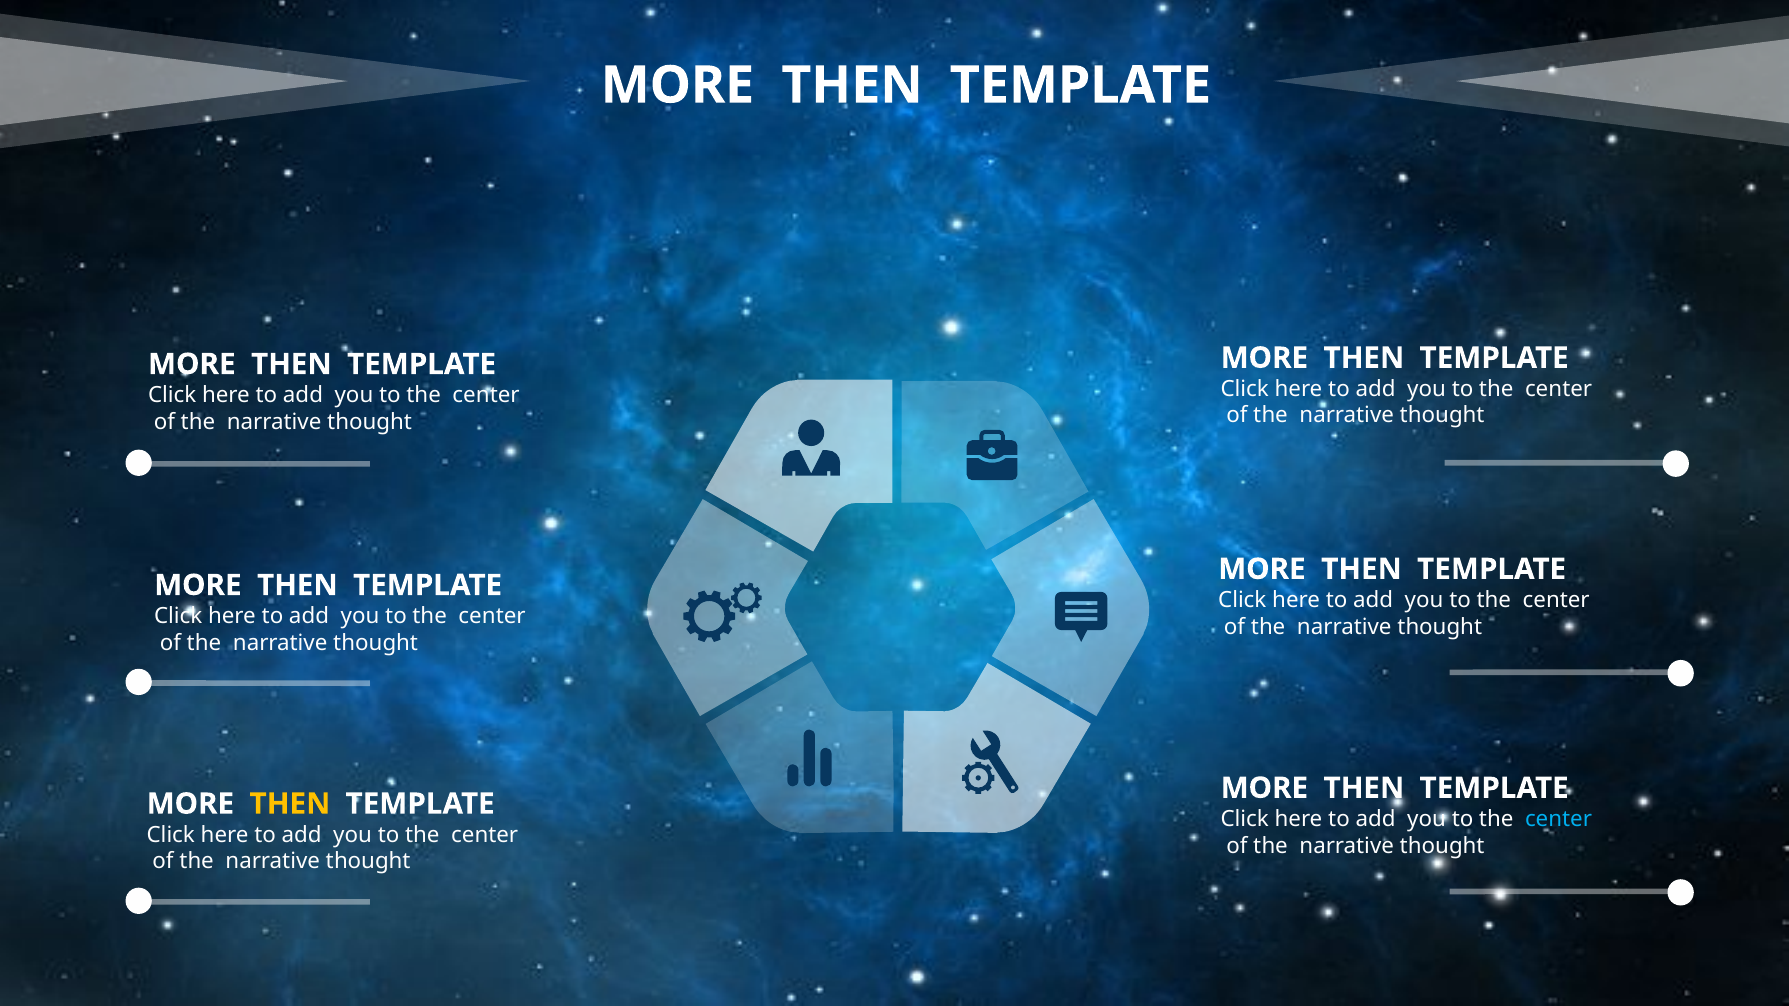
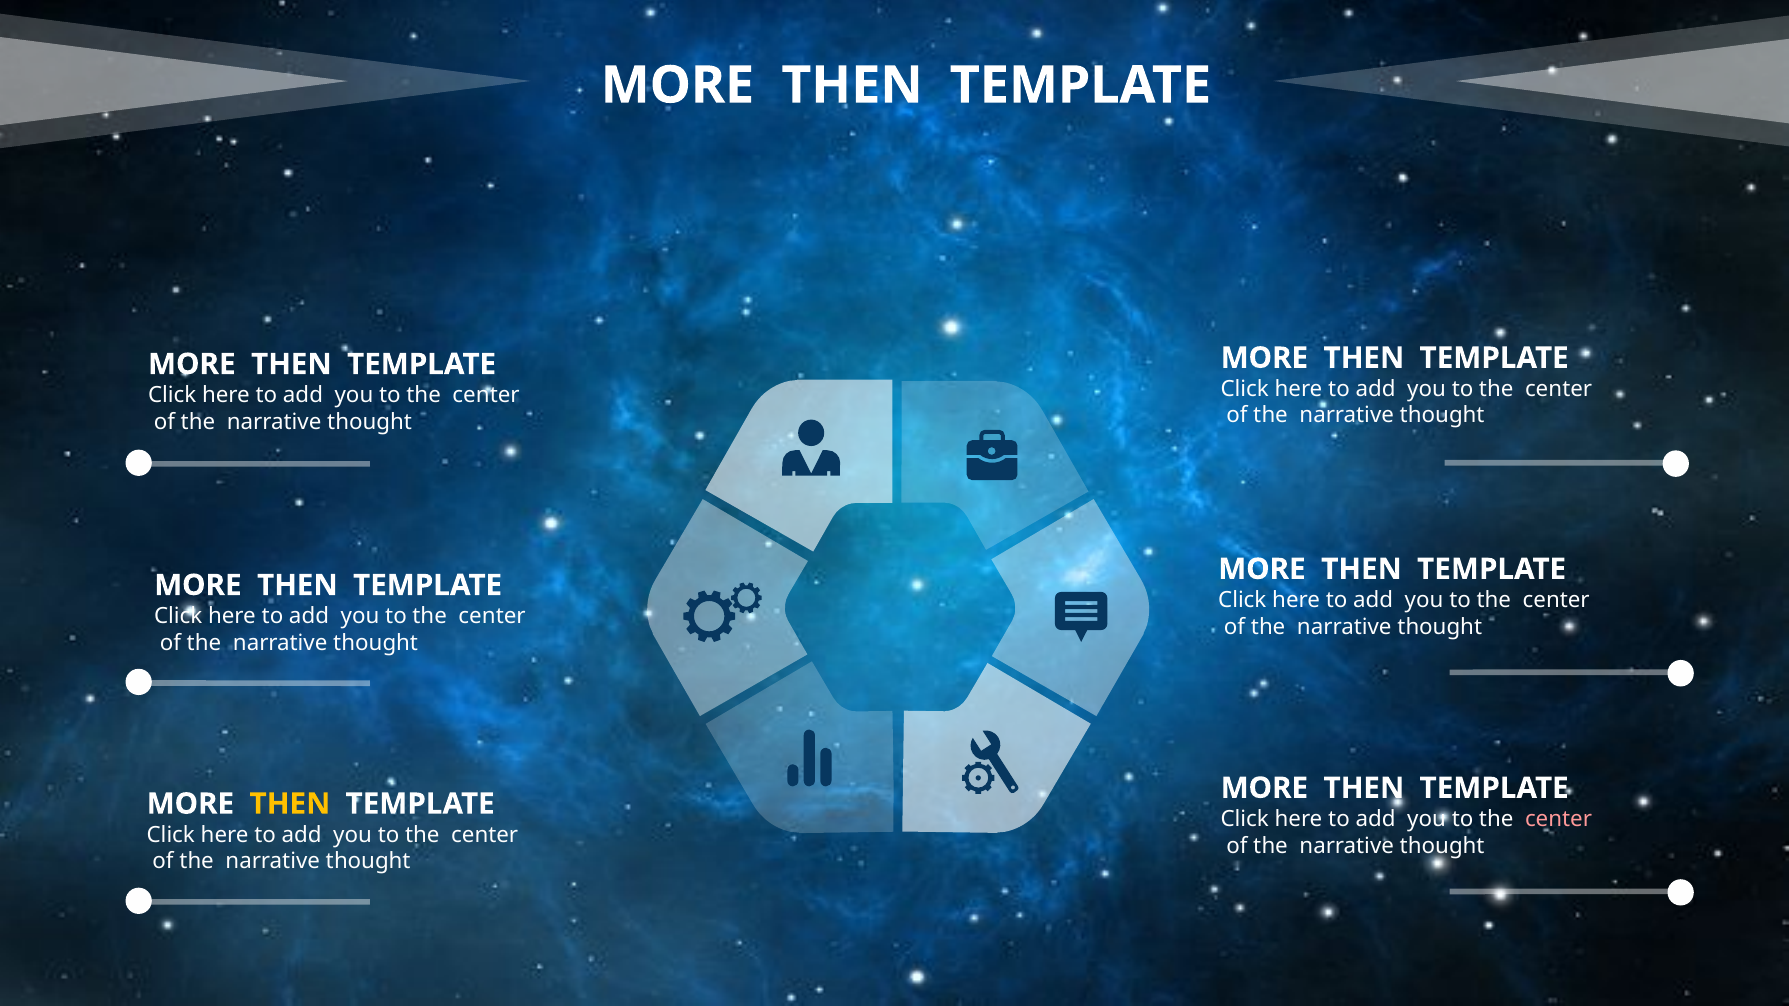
center at (1559, 819) colour: light blue -> pink
